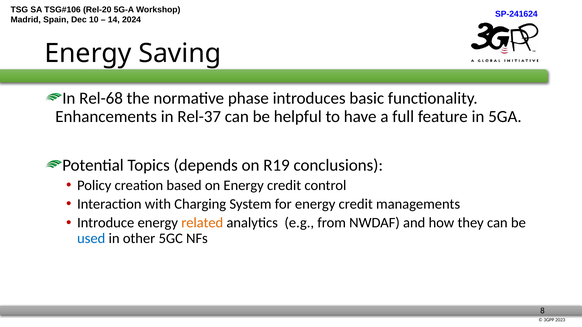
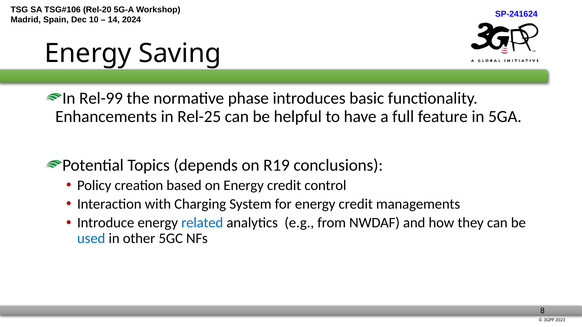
Rel-68: Rel-68 -> Rel-99
Rel-37: Rel-37 -> Rel-25
related colour: orange -> blue
